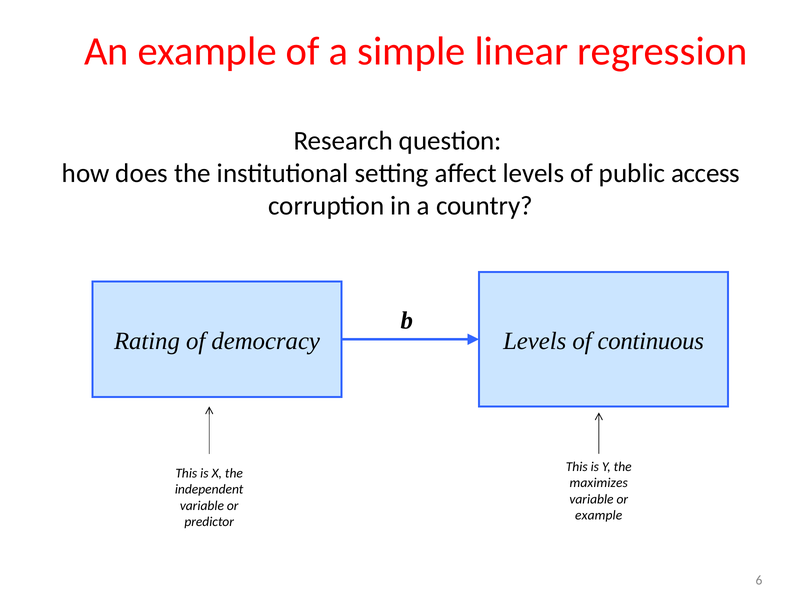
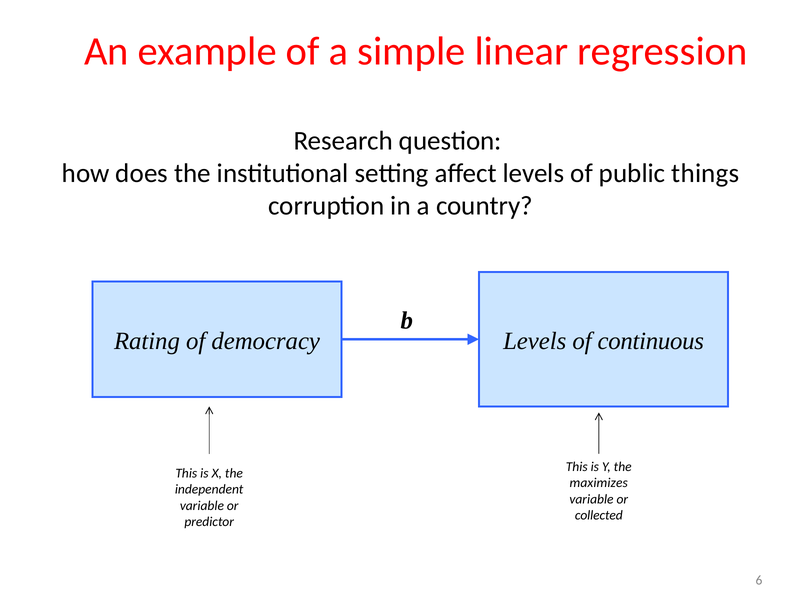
access: access -> things
example at (599, 516): example -> collected
